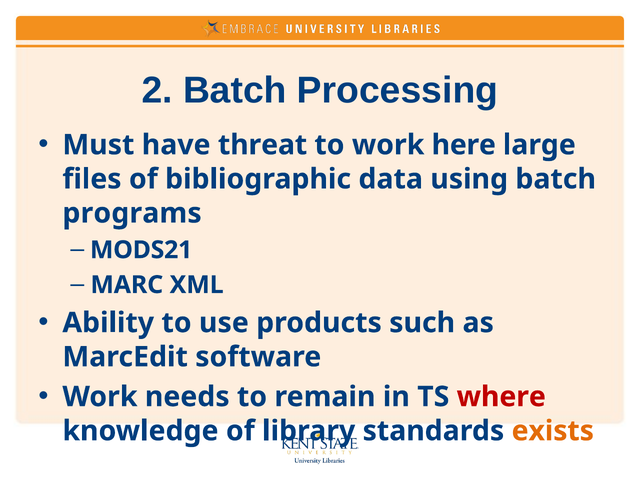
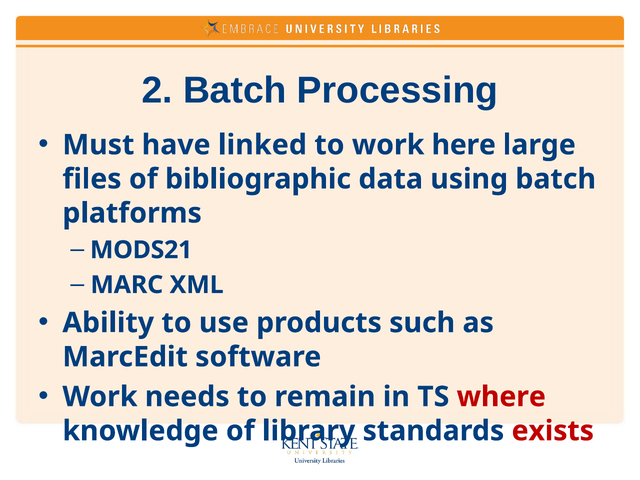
threat: threat -> linked
programs: programs -> platforms
exists colour: orange -> red
